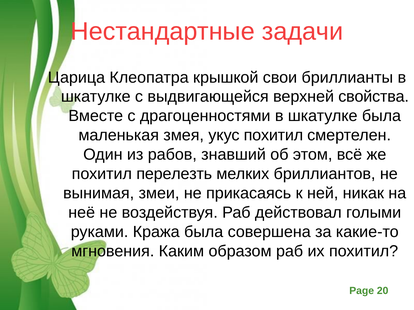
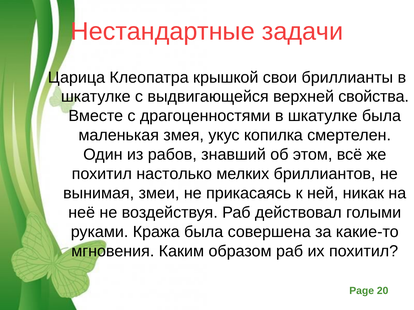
укус похитил: похитил -> копилка
перелезть: перелезть -> настолько
